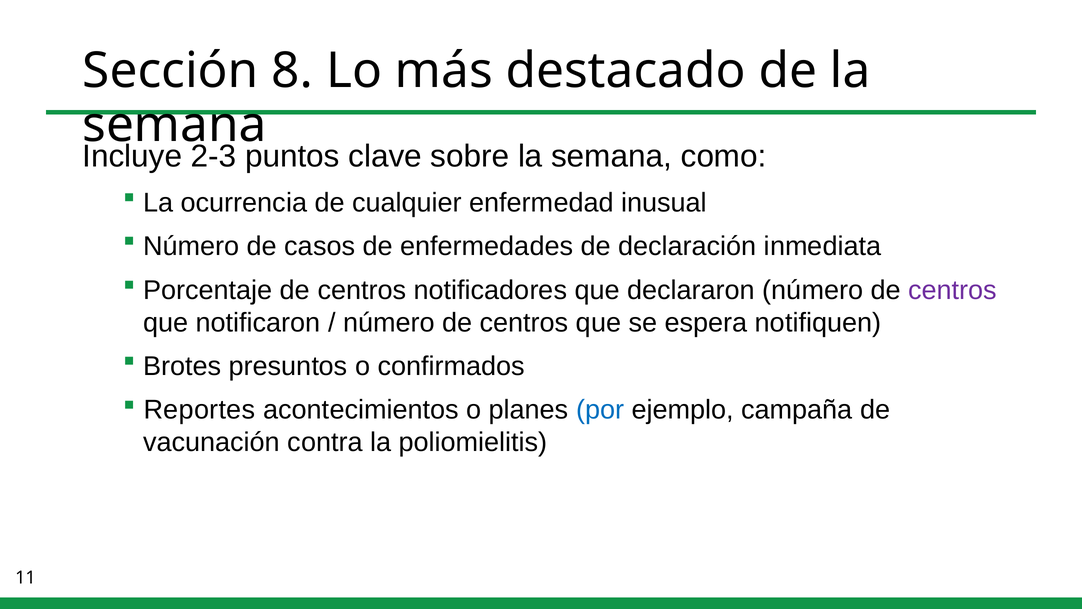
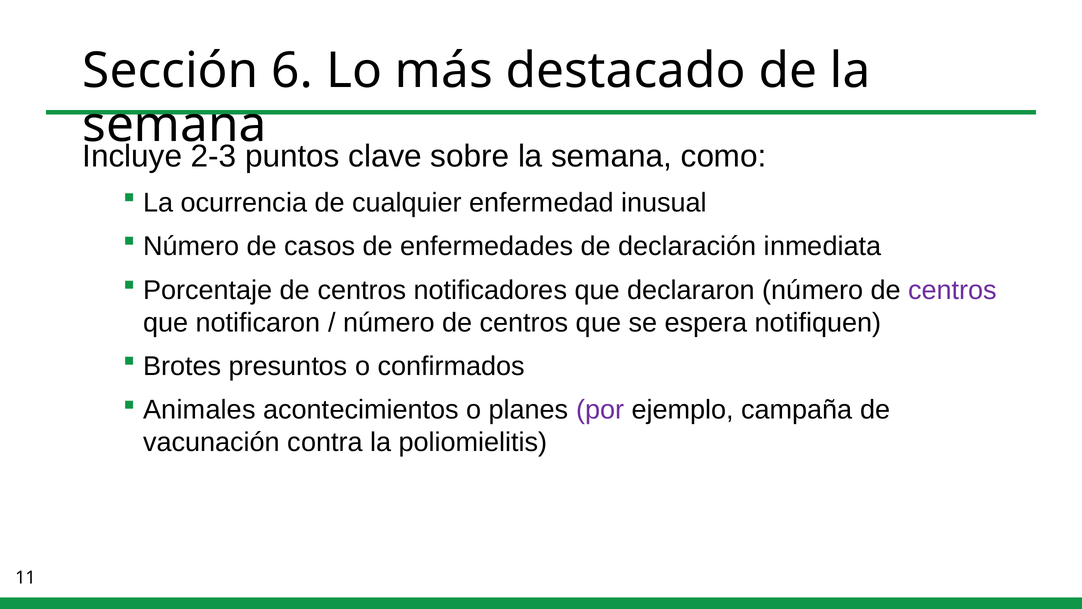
8: 8 -> 6
Reportes: Reportes -> Animales
por colour: blue -> purple
